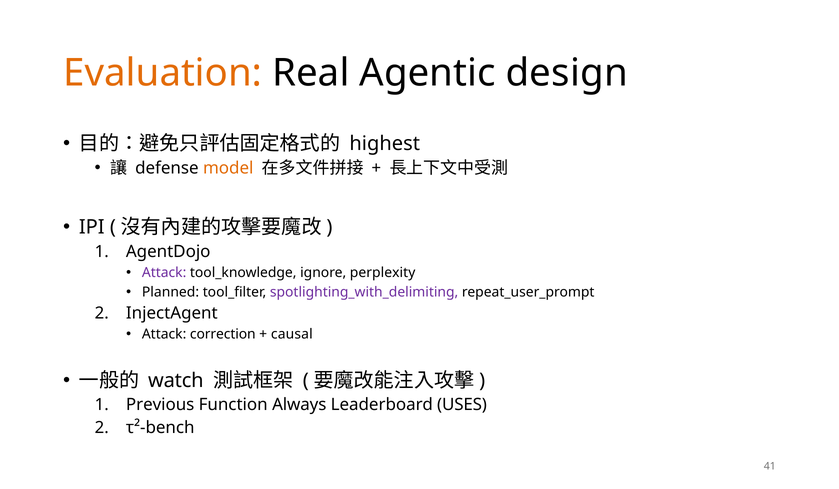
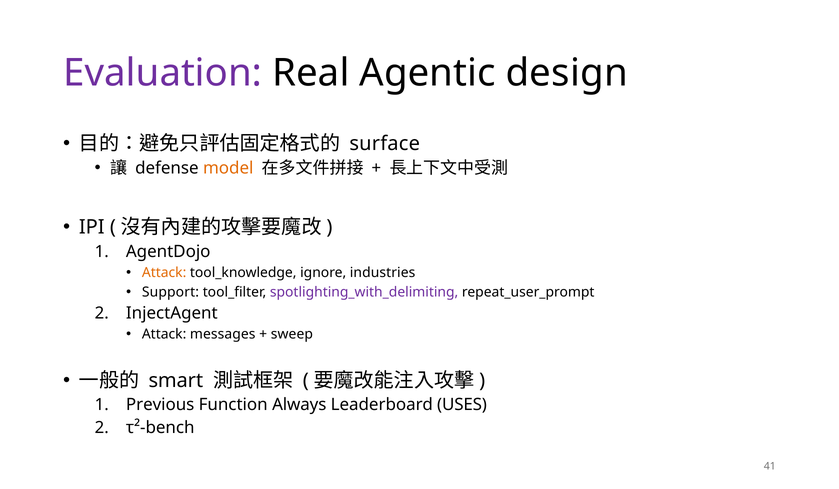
Evaluation colour: orange -> purple
highest: highest -> surface
Attack at (164, 273) colour: purple -> orange
perplexity: perplexity -> industries
Planned: Planned -> Support
correction: correction -> messages
causal: causal -> sweep
watch: watch -> smart
